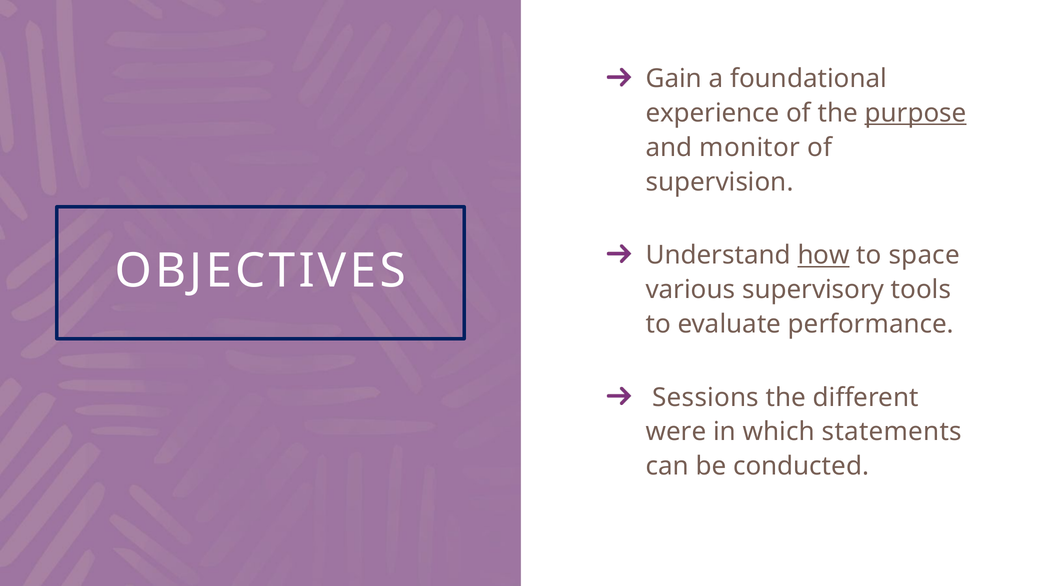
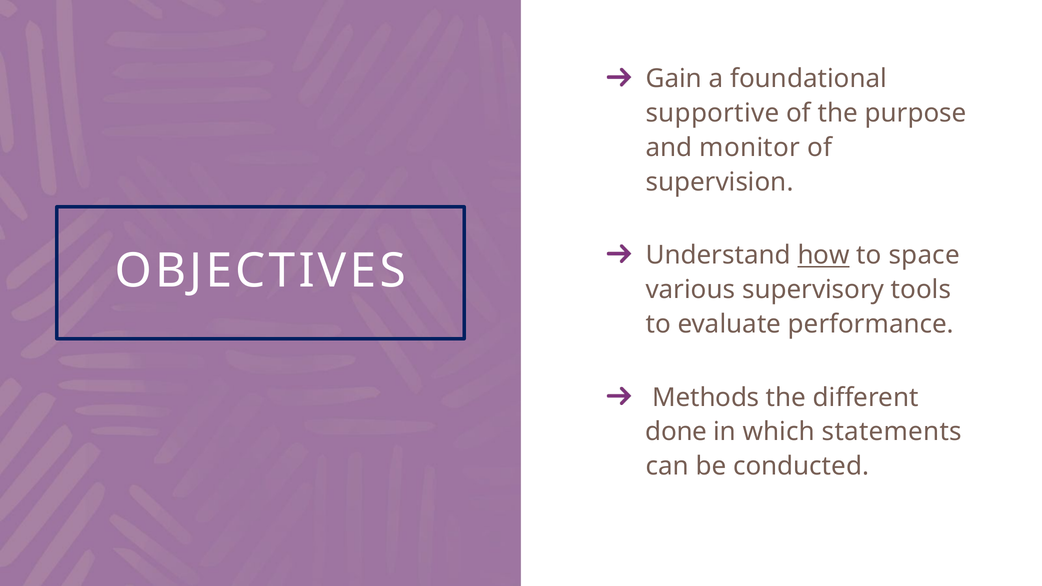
experience: experience -> supportive
purpose underline: present -> none
Sessions: Sessions -> Methods
were: were -> done
